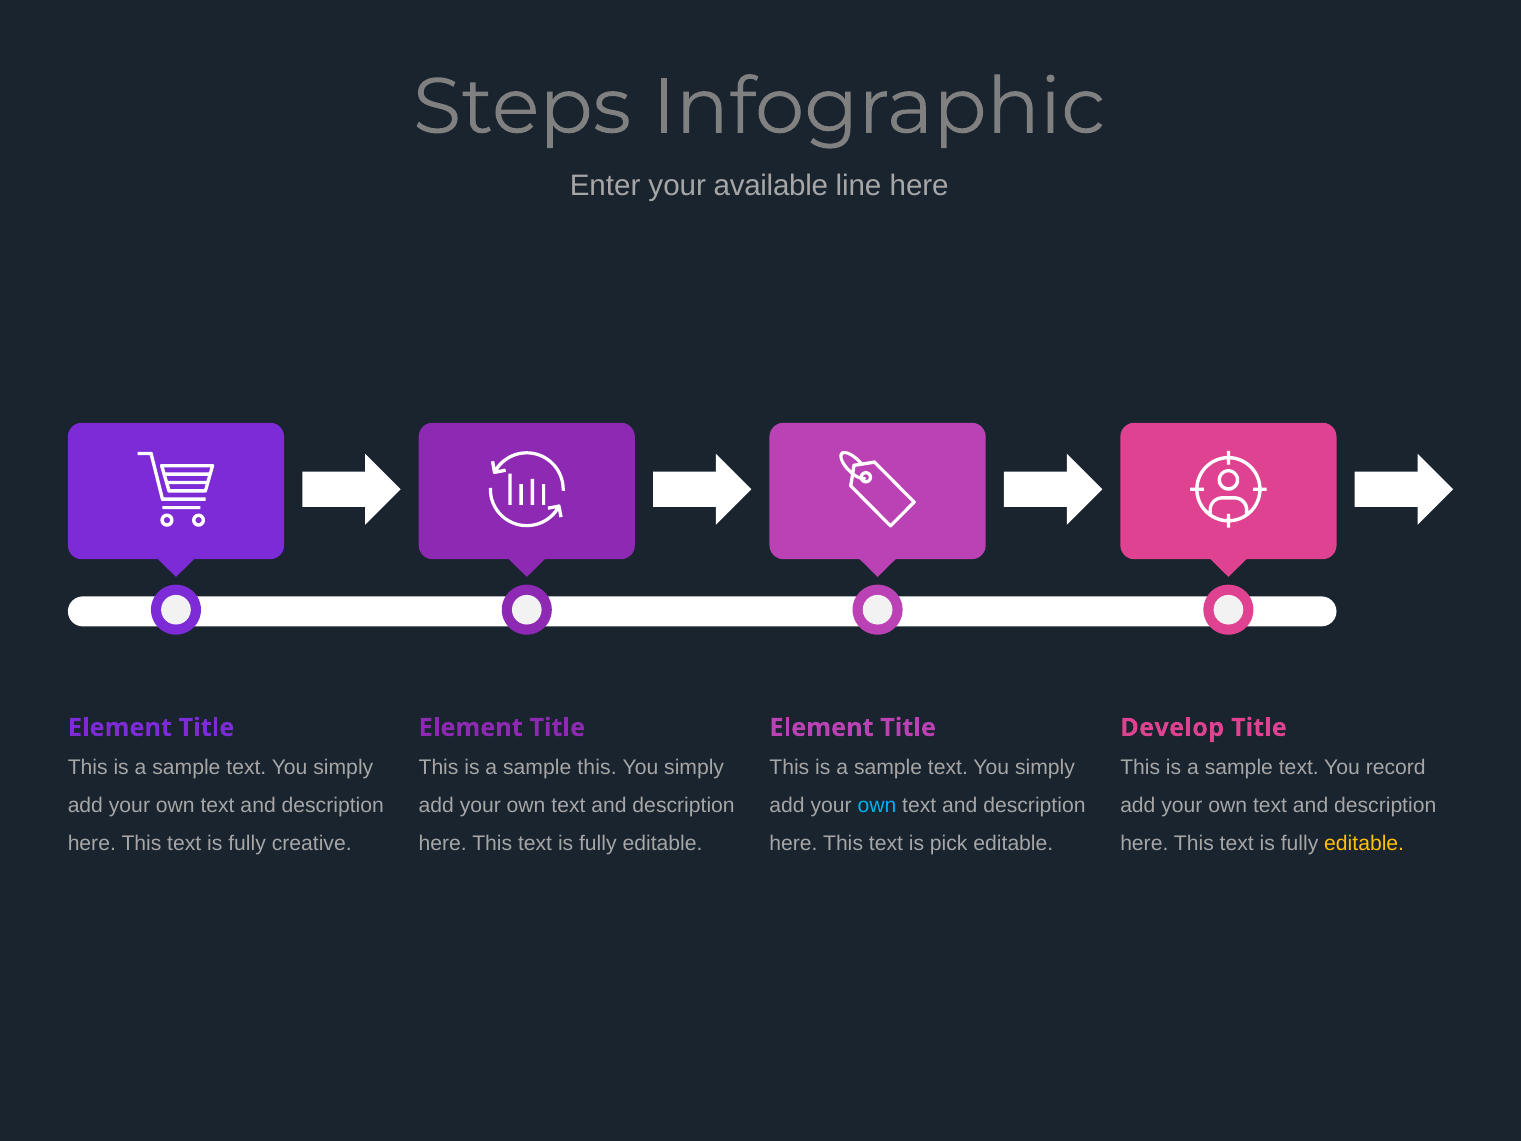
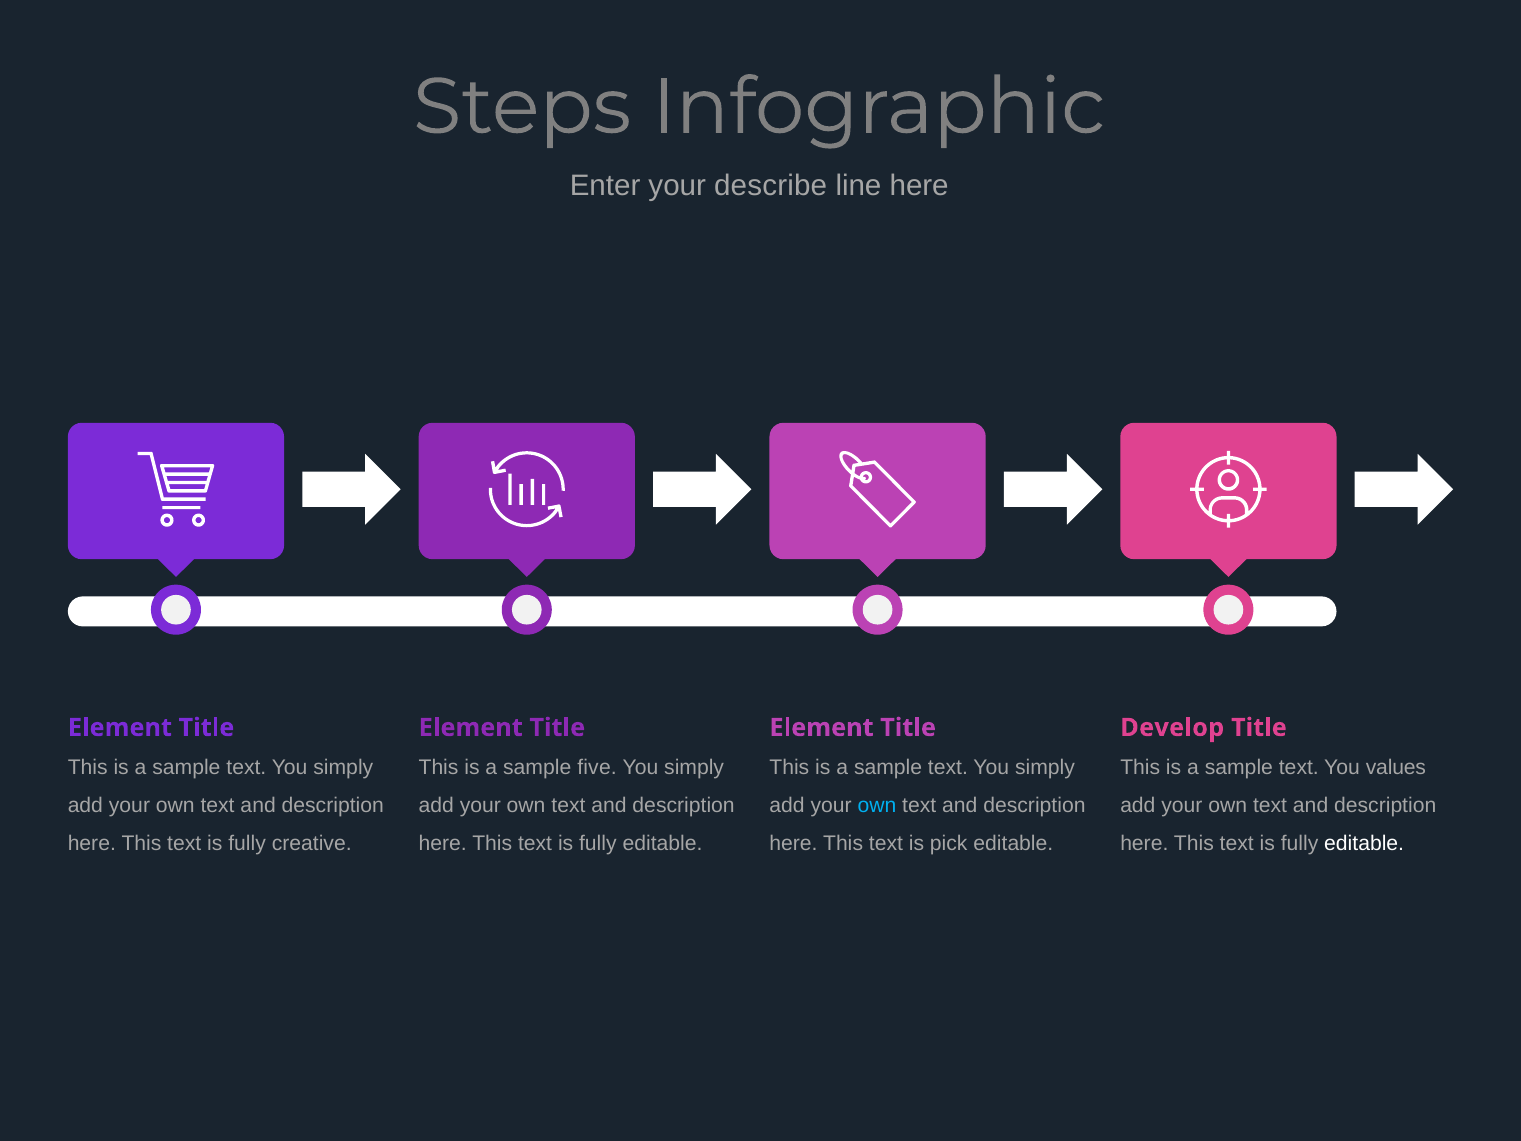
available: available -> describe
sample this: this -> five
record: record -> values
editable at (1364, 844) colour: yellow -> white
